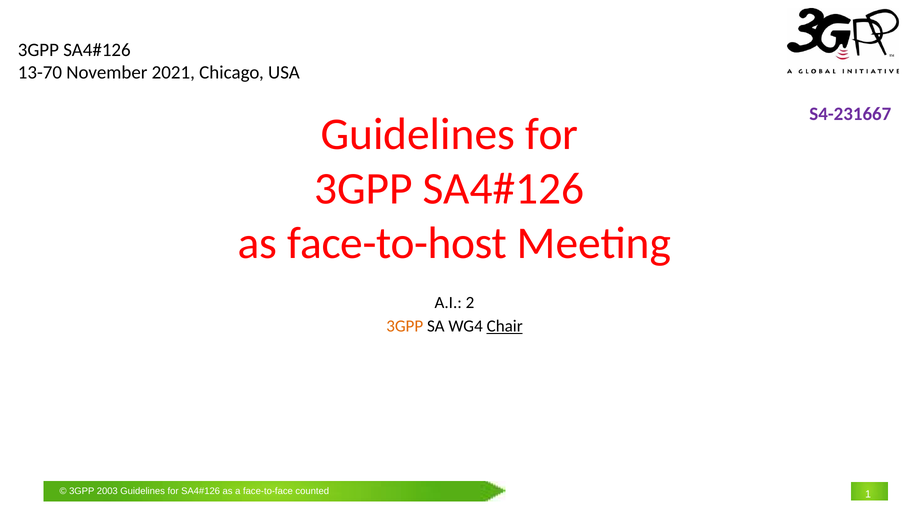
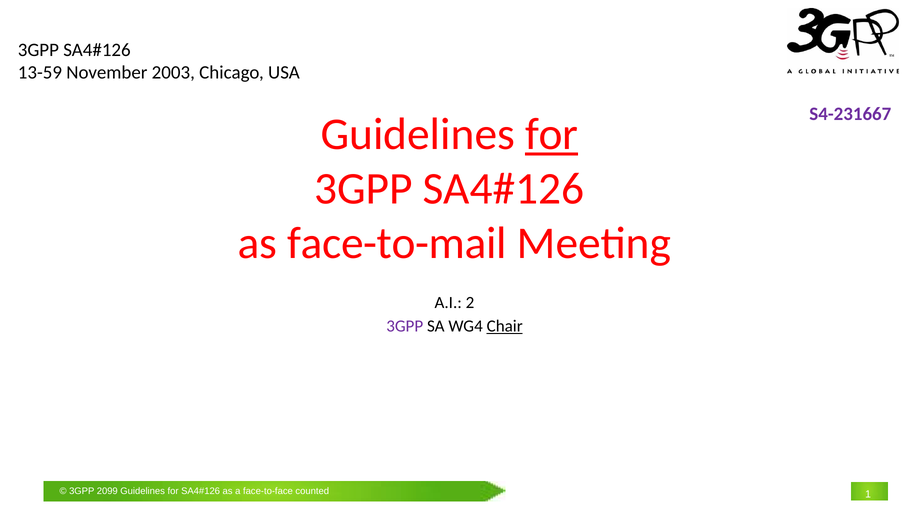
13-70: 13-70 -> 13-59
2021: 2021 -> 2003
for at (552, 134) underline: none -> present
face-to-host: face-to-host -> face-to-mail
3GPP at (405, 327) colour: orange -> purple
2003: 2003 -> 2099
